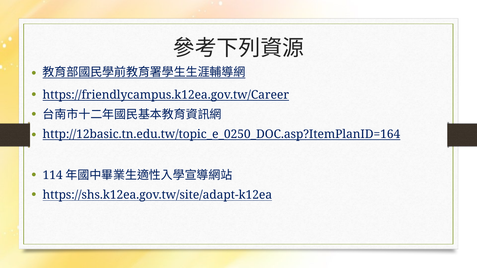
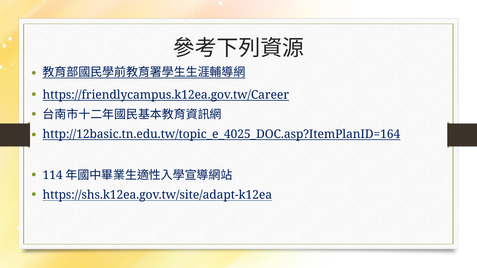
http://12basic.tn.edu.tw/topic_e_0250_DOC.asp?ItemPlanID=164: http://12basic.tn.edu.tw/topic_e_0250_DOC.asp?ItemPlanID=164 -> http://12basic.tn.edu.tw/topic_e_4025_DOC.asp?ItemPlanID=164
